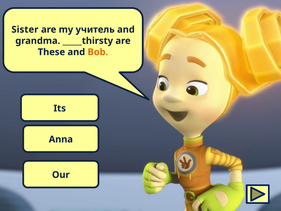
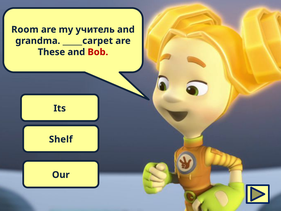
Sister: Sister -> Room
_____thirsty: _____thirsty -> _____carpet
Bob colour: orange -> red
Anna: Anna -> Shelf
